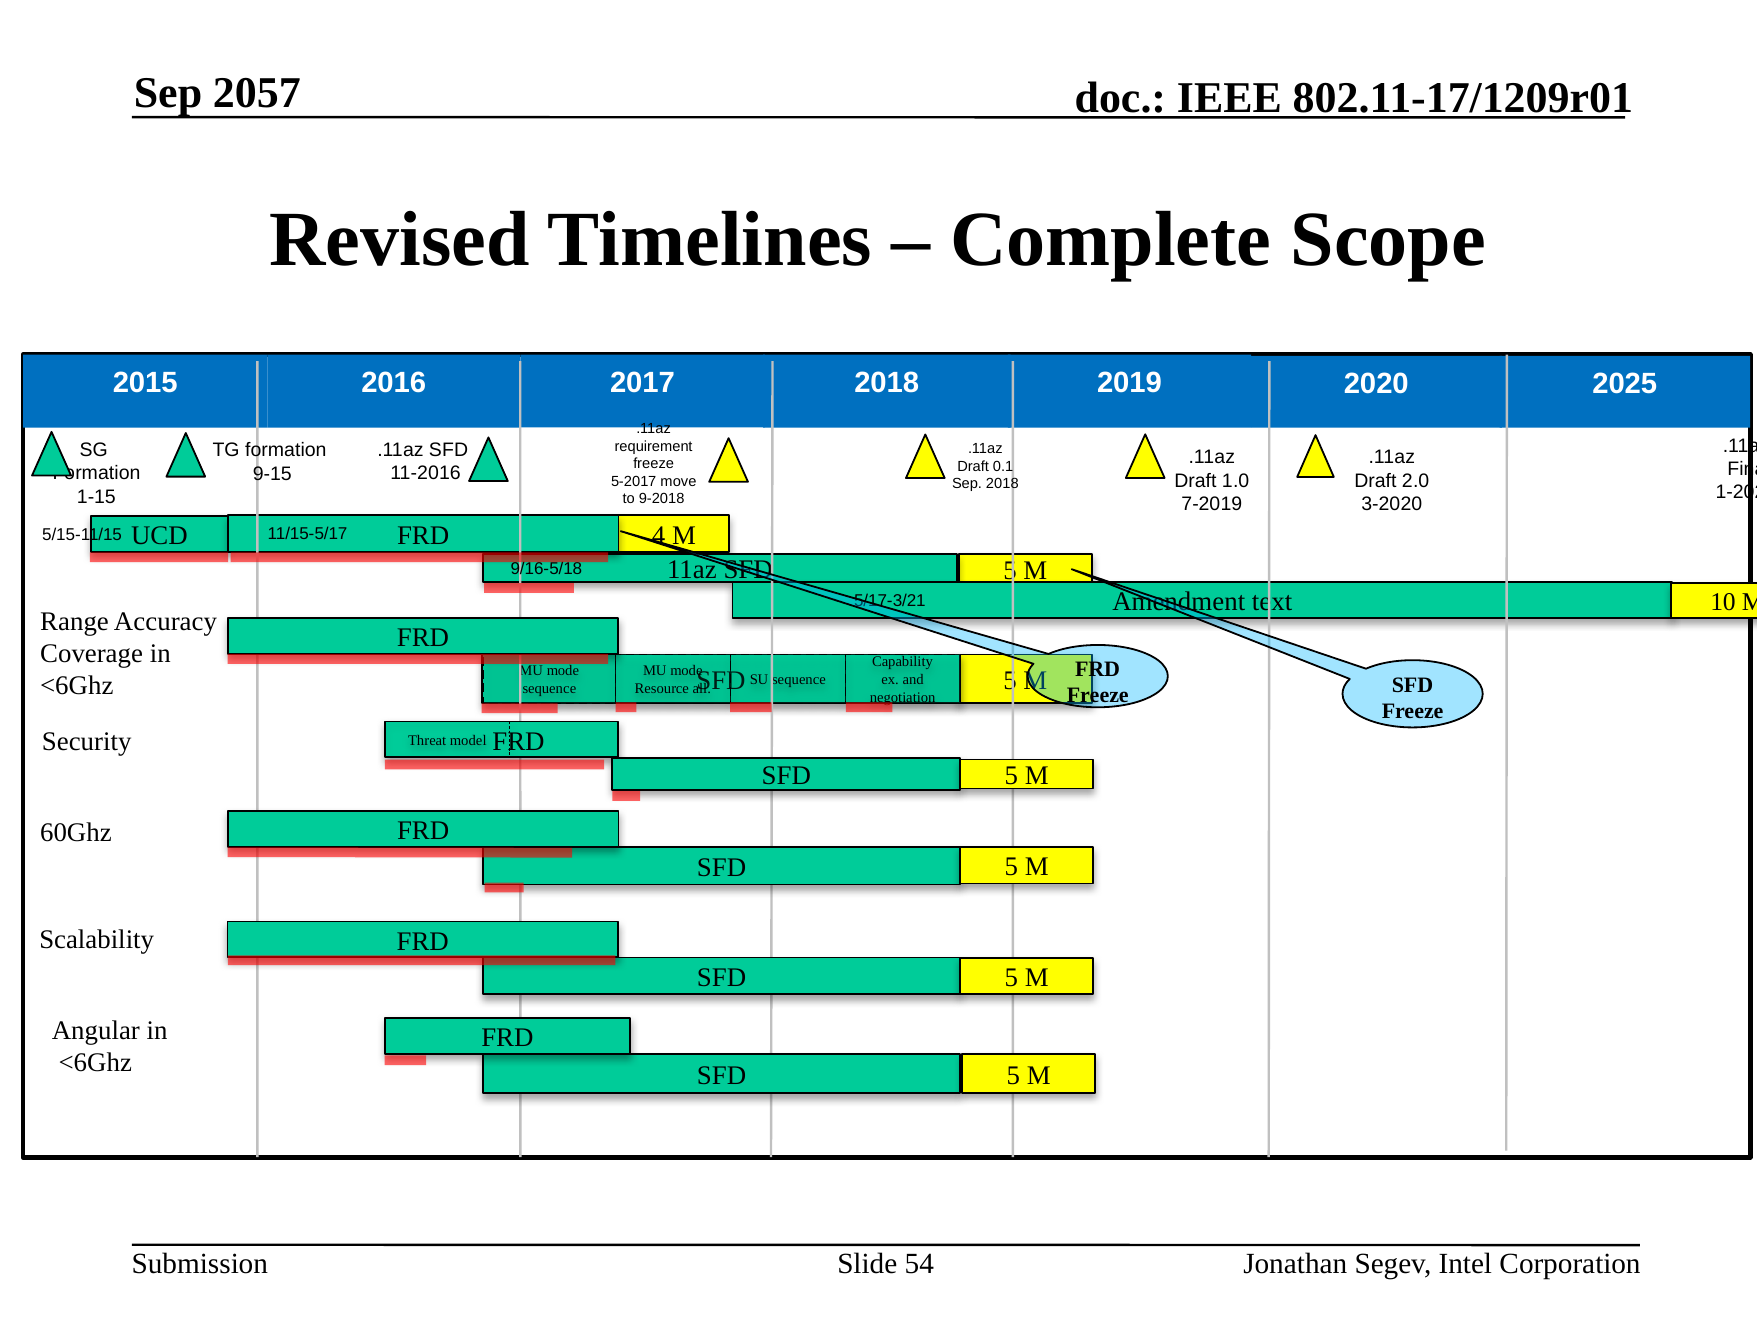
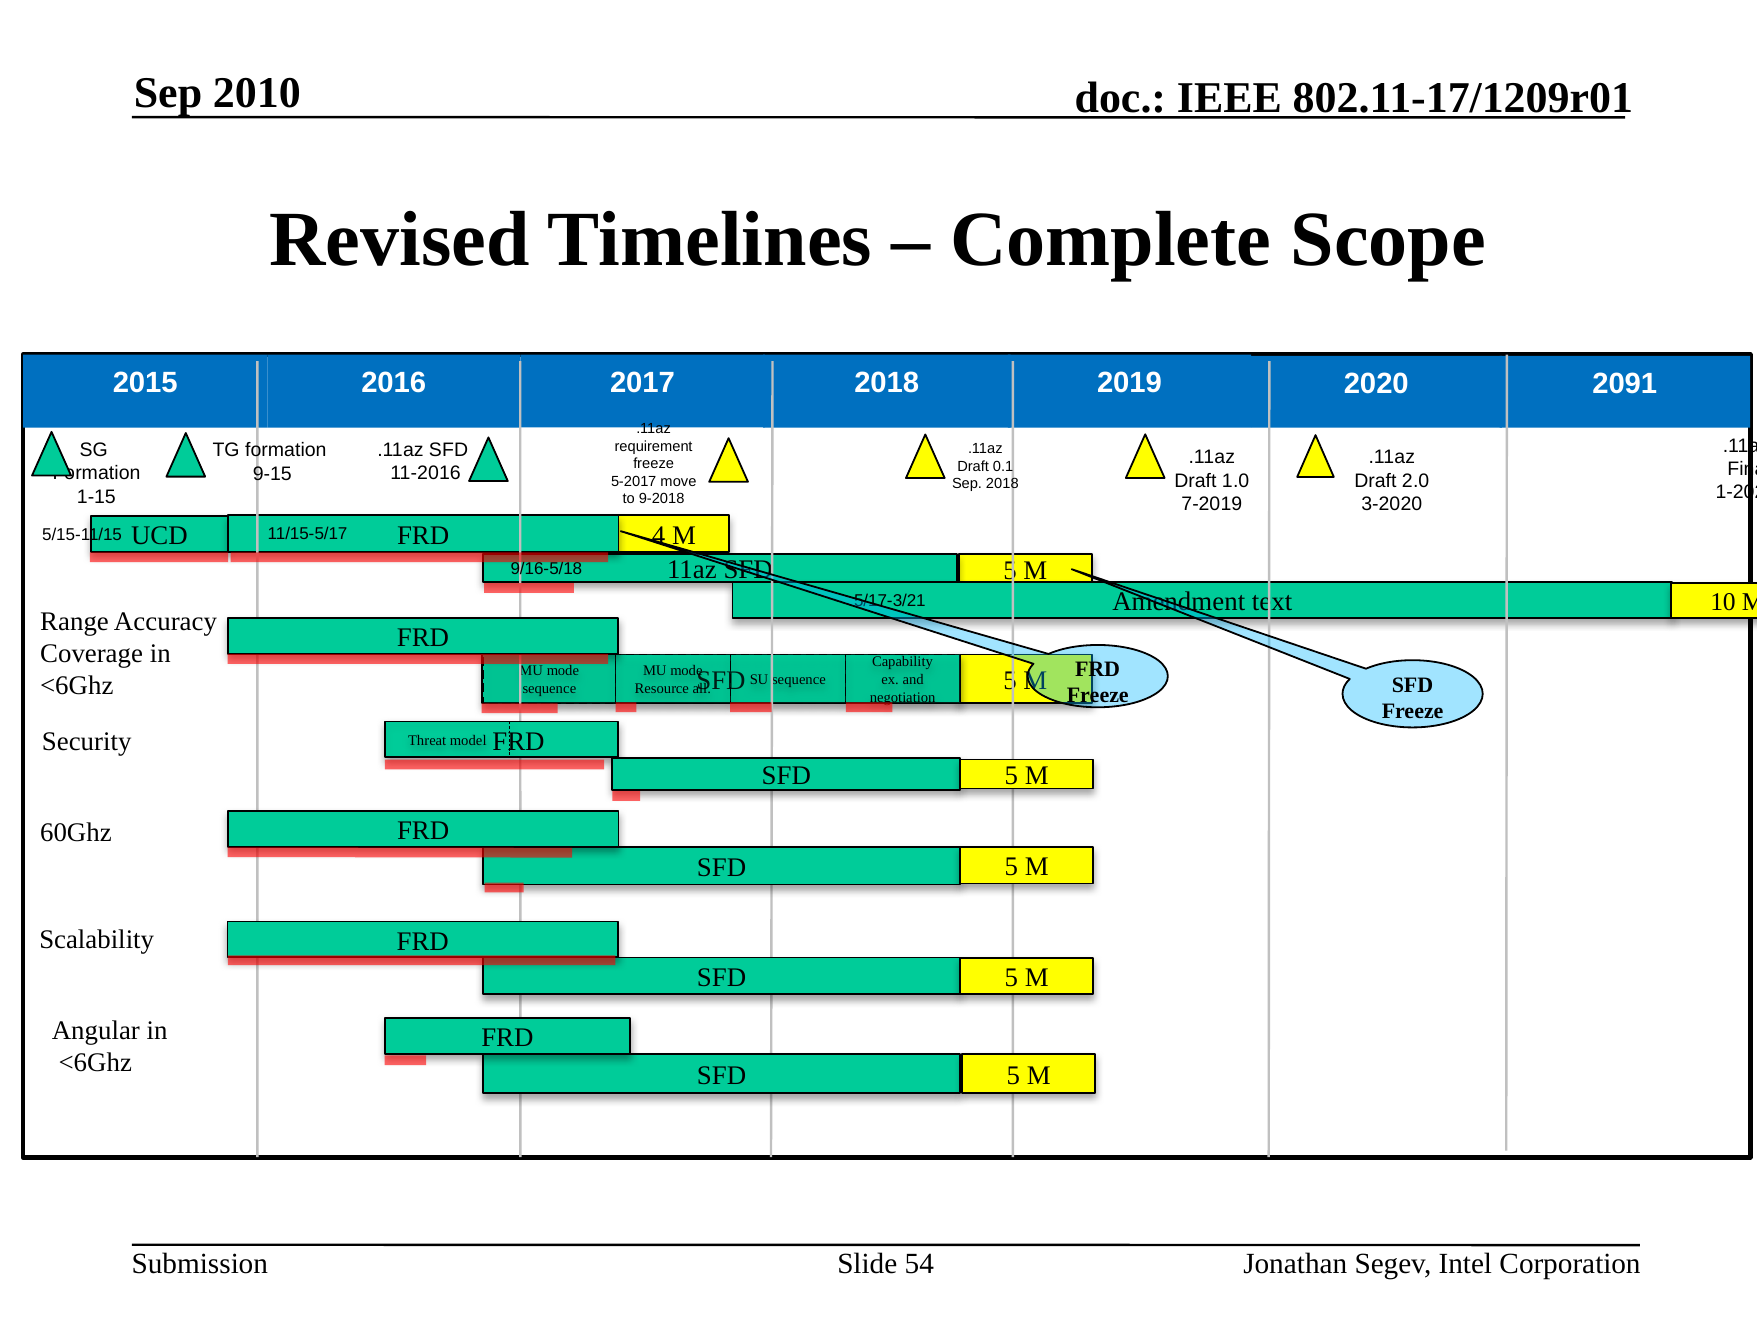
2057: 2057 -> 2010
2025: 2025 -> 2091
